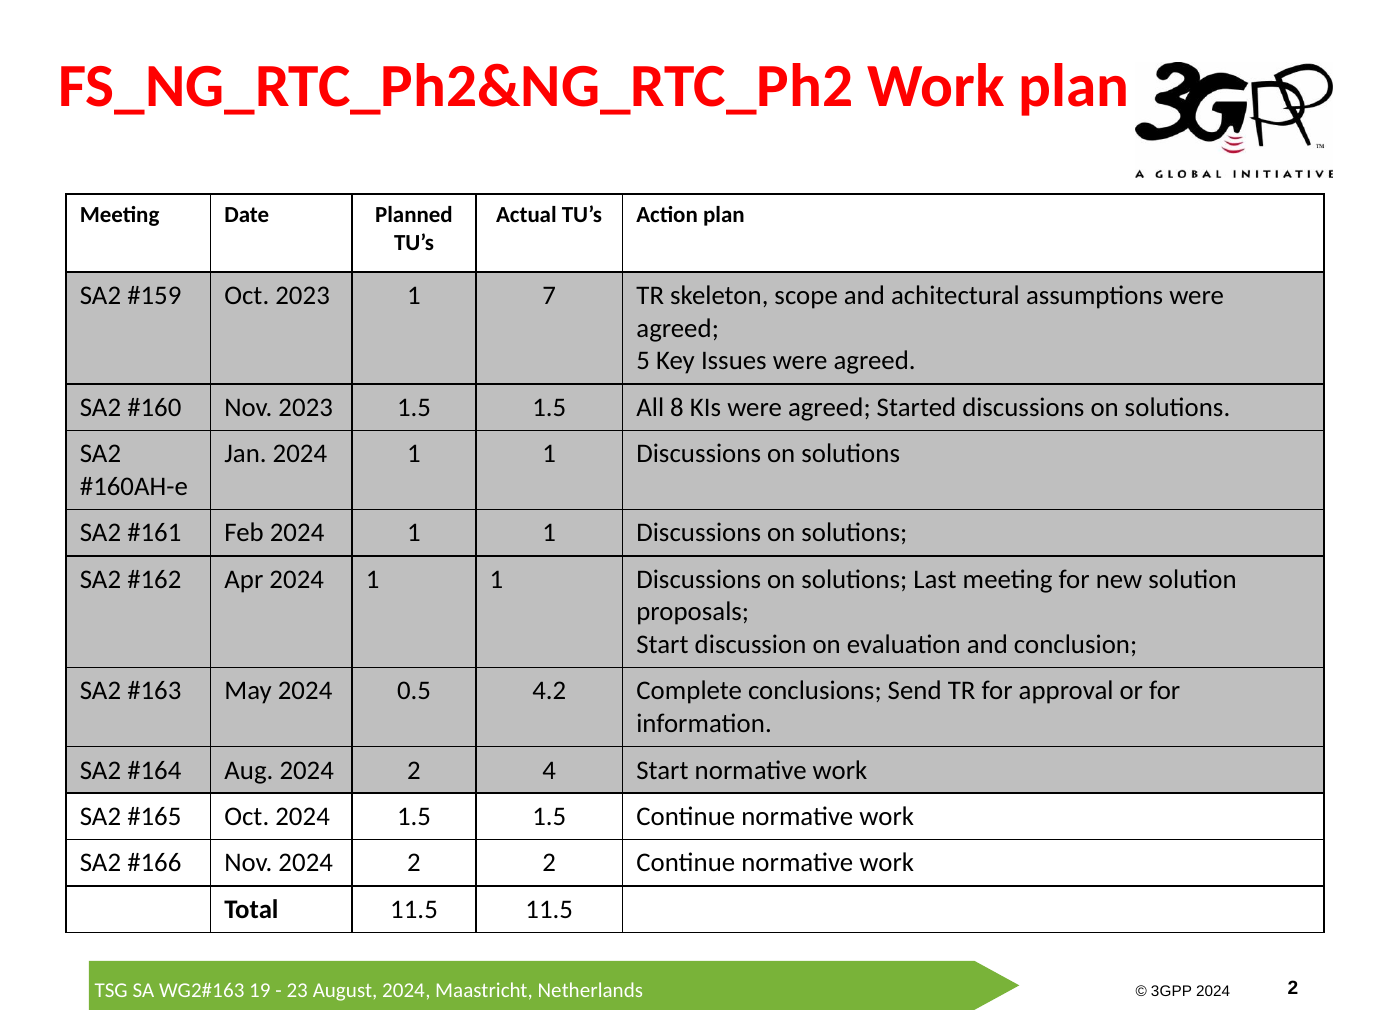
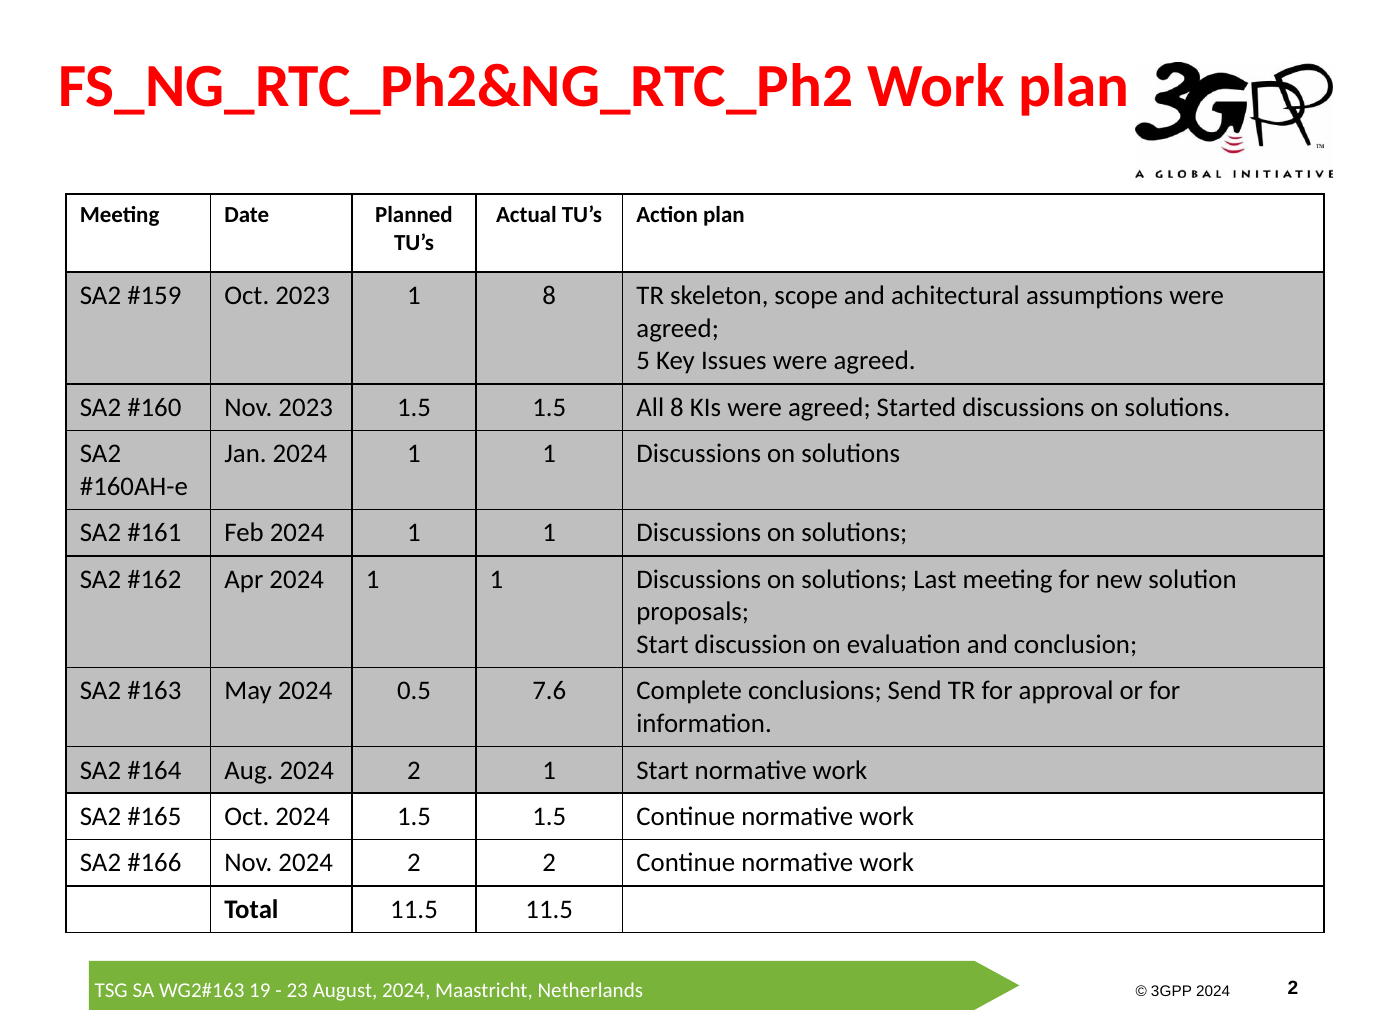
1 7: 7 -> 8
4.2: 4.2 -> 7.6
2 4: 4 -> 1
